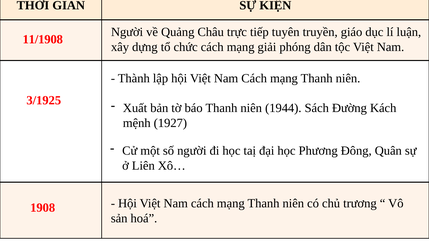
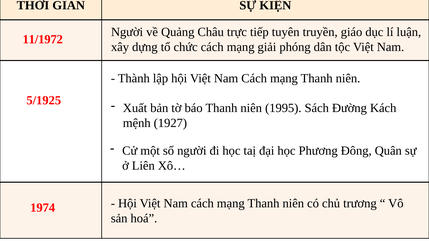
11/1908: 11/1908 -> 11/1972
3/1925: 3/1925 -> 5/1925
1944: 1944 -> 1995
1908: 1908 -> 1974
